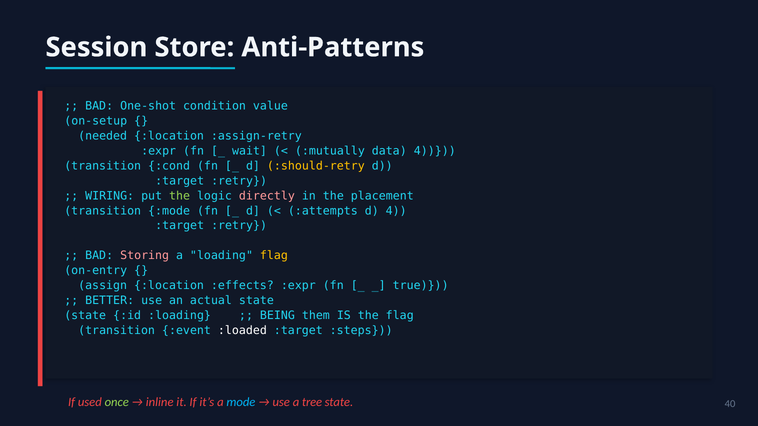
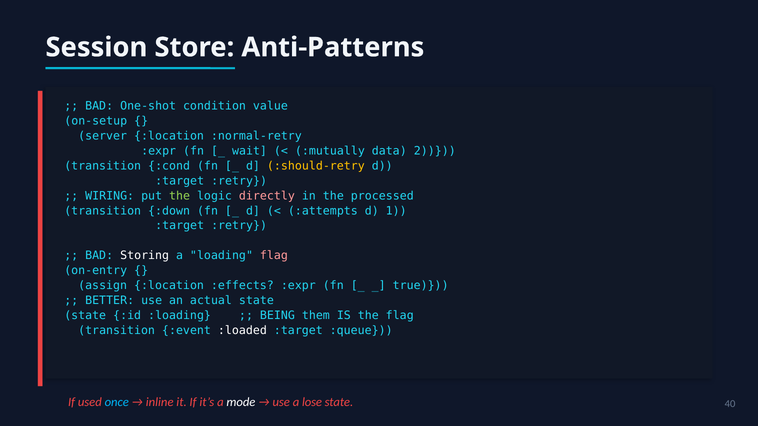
needed: needed -> server
:assign-retry: :assign-retry -> :normal-retry
data 4: 4 -> 2
placement: placement -> processed
:mode: :mode -> :down
d 4: 4 -> 1
Storing colour: pink -> white
flag at (274, 256) colour: yellow -> pink
:steps: :steps -> :queue
once colour: light green -> light blue
mode colour: light blue -> white
tree: tree -> lose
